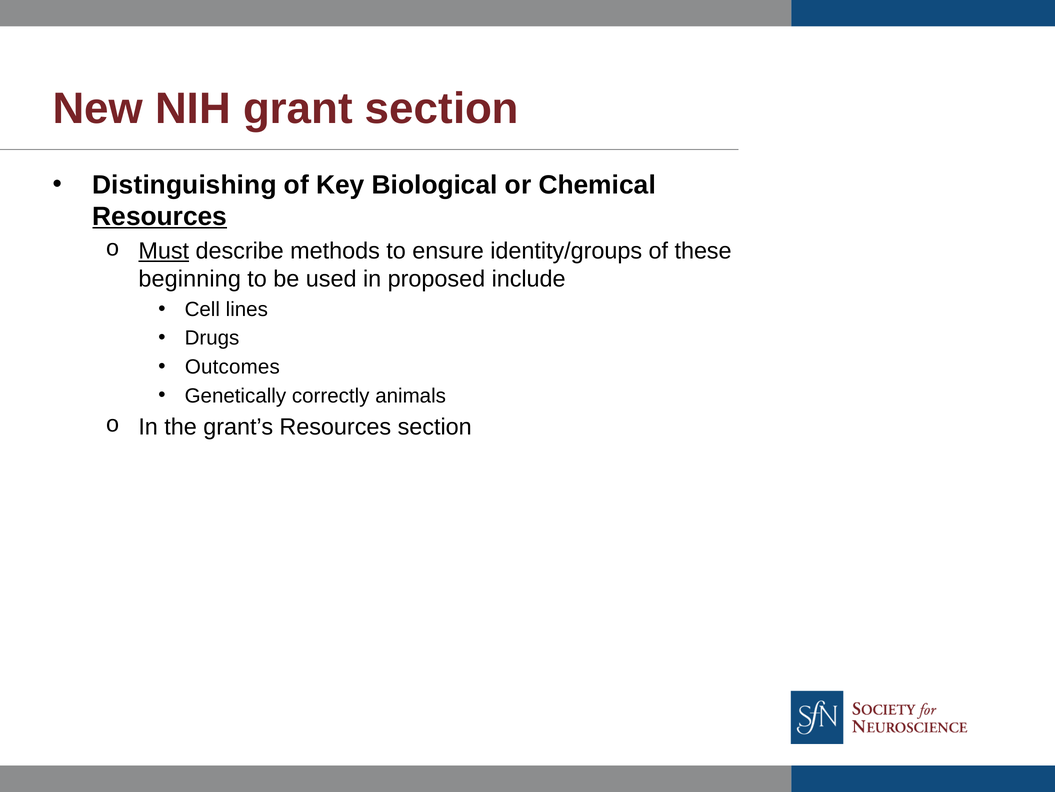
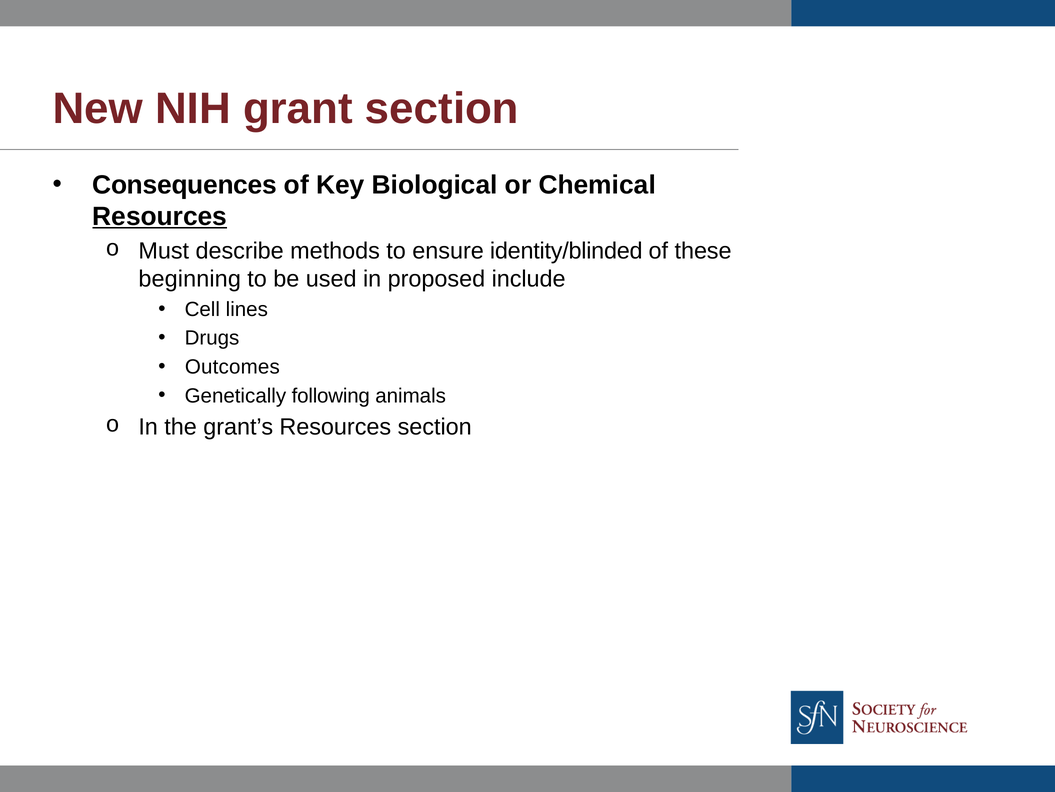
Distinguishing: Distinguishing -> Consequences
Must underline: present -> none
identity/groups: identity/groups -> identity/blinded
correctly: correctly -> following
